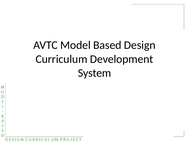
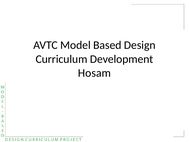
System: System -> Hosam
